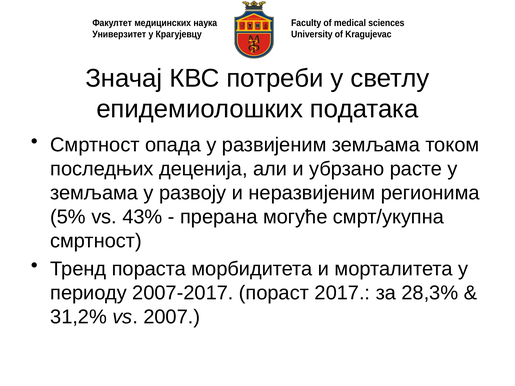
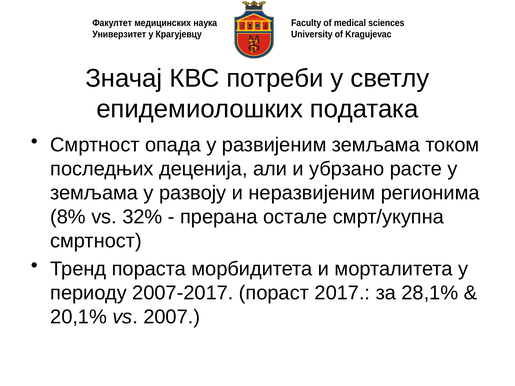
5%: 5% -> 8%
43%: 43% -> 32%
могуће: могуће -> остале
28,3%: 28,3% -> 28,1%
31,2%: 31,2% -> 20,1%
